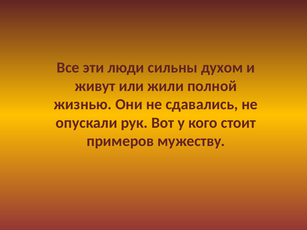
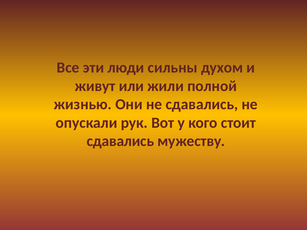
примеров at (120, 141): примеров -> сдавались
